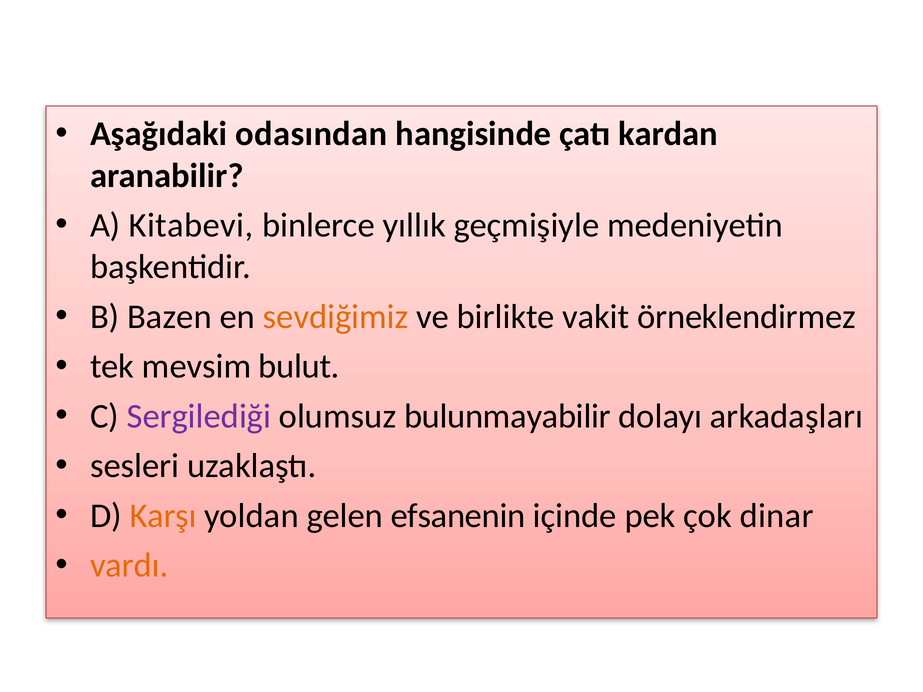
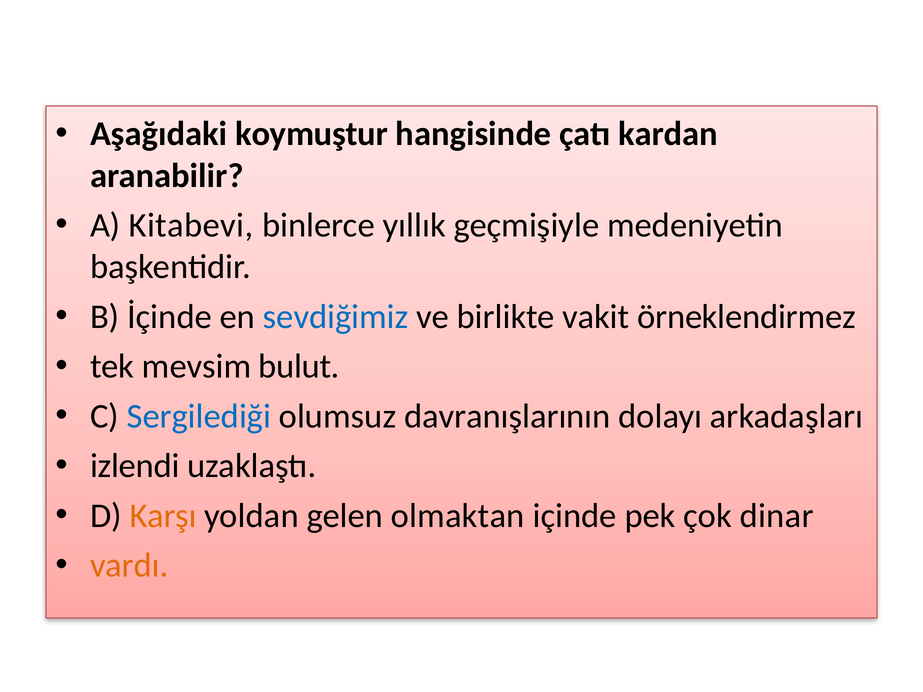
odasından: odasından -> koymuştur
Bazen: Bazen -> İçinde
sevdiğimiz colour: orange -> blue
Sergilediği colour: purple -> blue
bulunmayabilir: bulunmayabilir -> davranışlarının
sesleri: sesleri -> izlendi
efsanenin: efsanenin -> olmaktan
